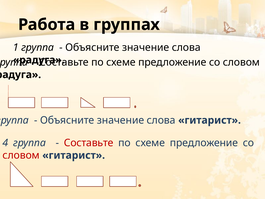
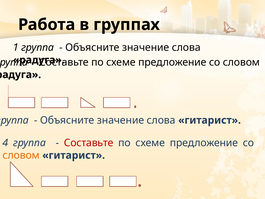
словом at (21, 155) colour: red -> orange
